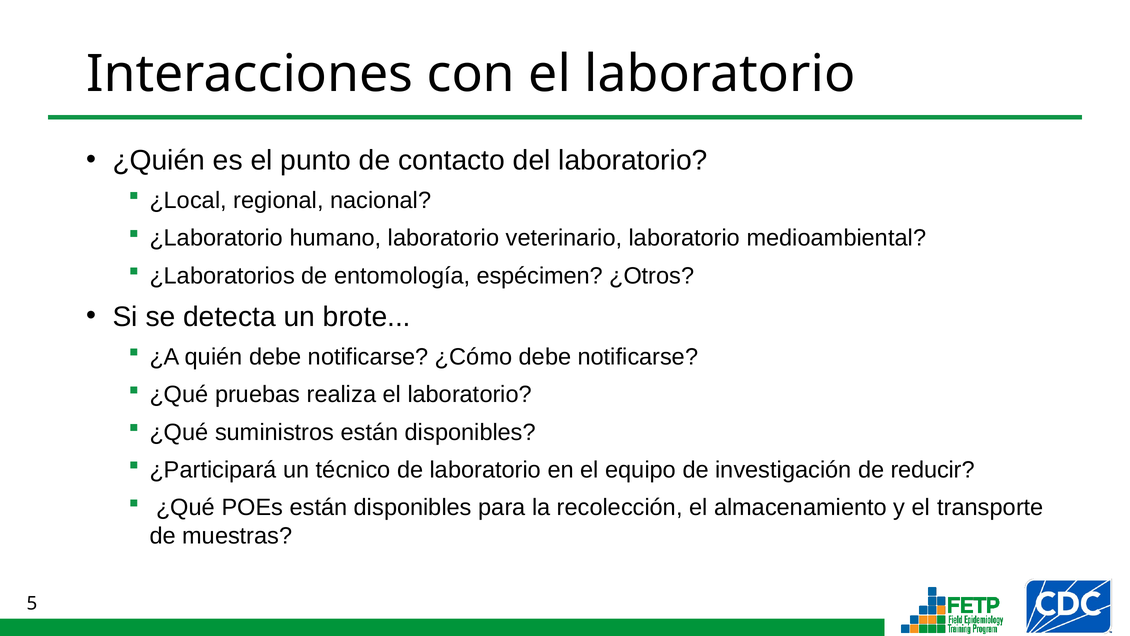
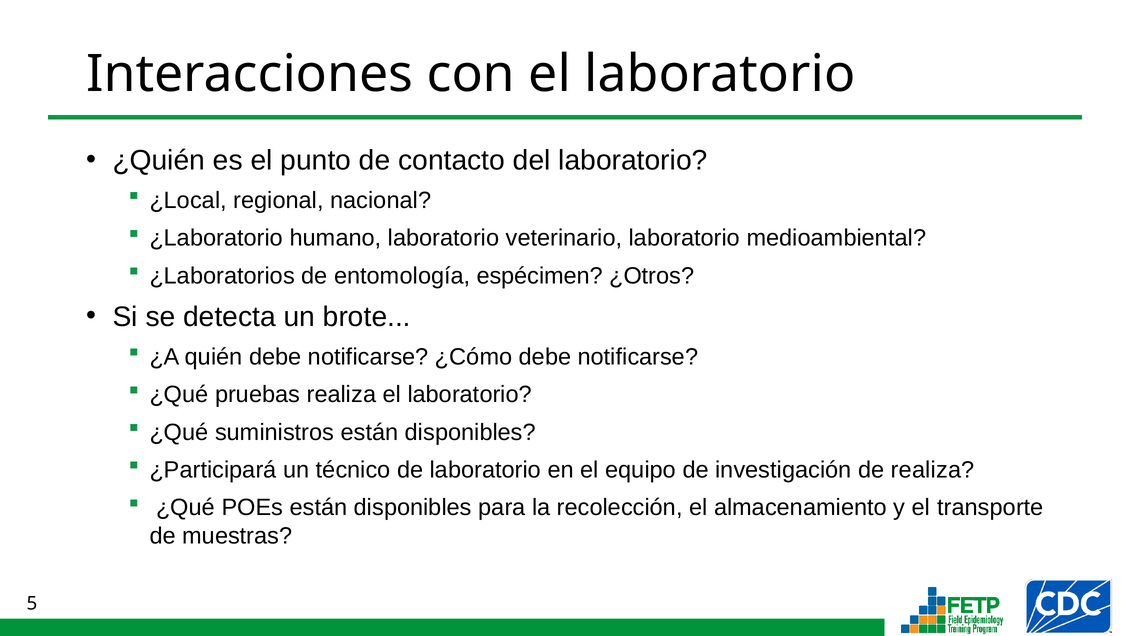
de reducir: reducir -> realiza
